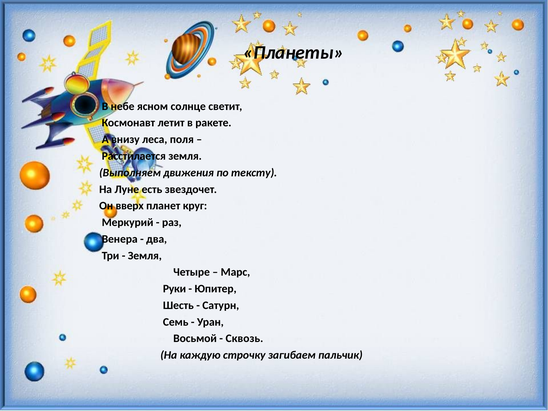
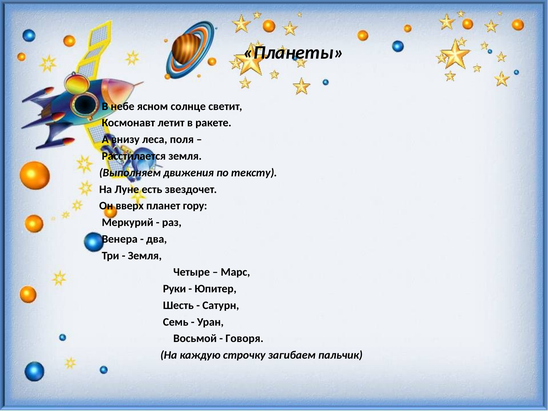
круг: круг -> гору
Сквозь: Сквозь -> Говоря
